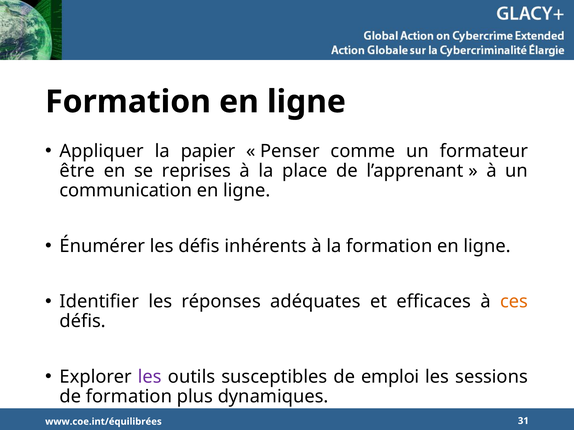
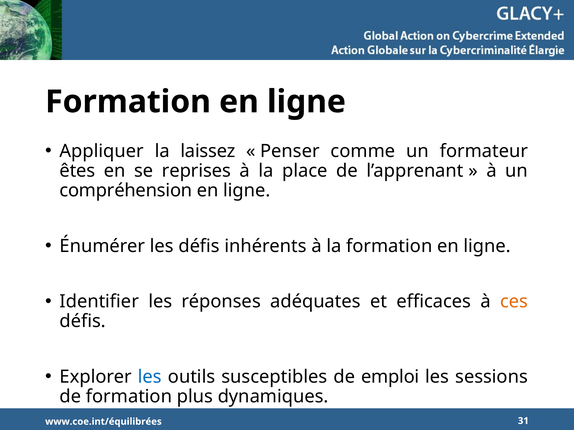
papier: papier -> laissez
être: être -> êtes
communication: communication -> compréhension
les at (150, 377) colour: purple -> blue
